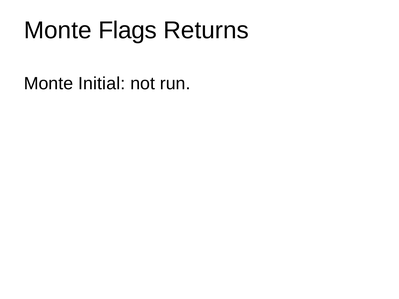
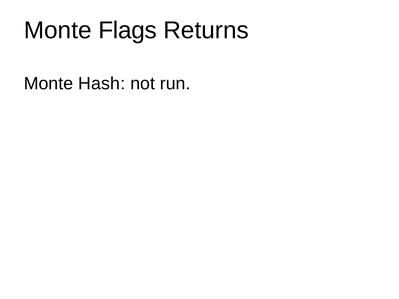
Initial: Initial -> Hash
